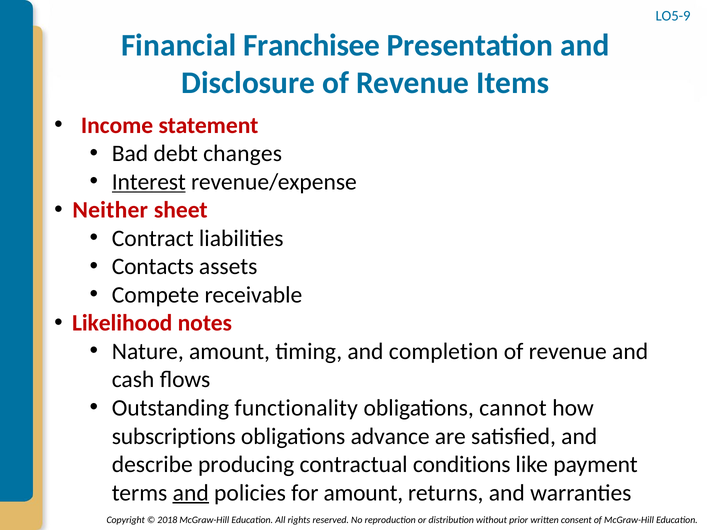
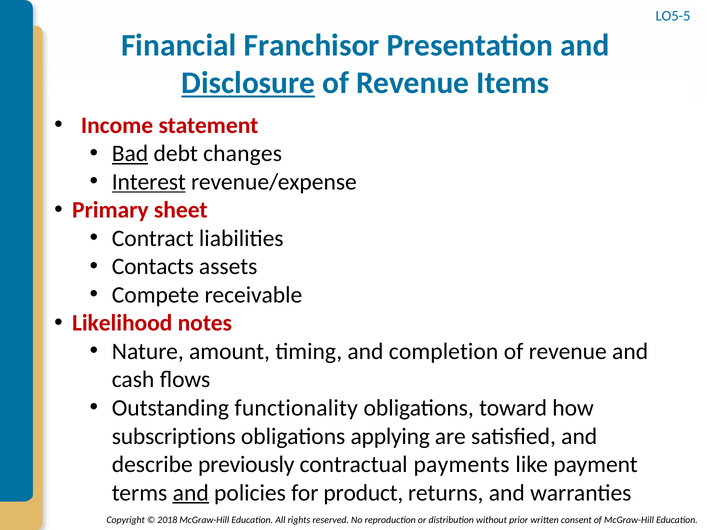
LO5-9: LO5-9 -> LO5-5
Franchisee: Franchisee -> Franchisor
Disclosure underline: none -> present
Bad underline: none -> present
Neither: Neither -> Primary
cannot: cannot -> toward
advance: advance -> applying
producing: producing -> previously
conditions: conditions -> payments
for amount: amount -> product
